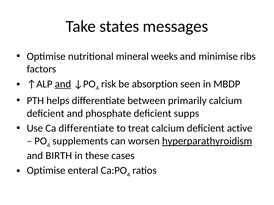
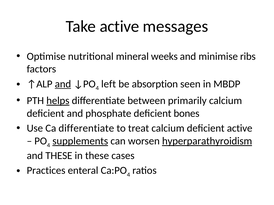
Take states: states -> active
risk: risk -> left
helps underline: none -> present
supps: supps -> bones
supplements underline: none -> present
and BIRTH: BIRTH -> THESE
Optimise at (46, 171): Optimise -> Practices
